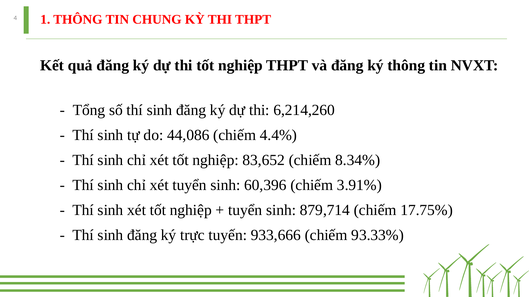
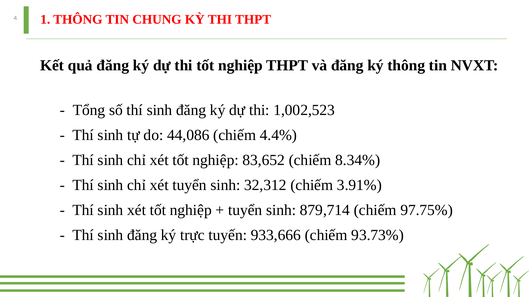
6,214,260: 6,214,260 -> 1,002,523
60,396: 60,396 -> 32,312
17.75%: 17.75% -> 97.75%
93.33%: 93.33% -> 93.73%
